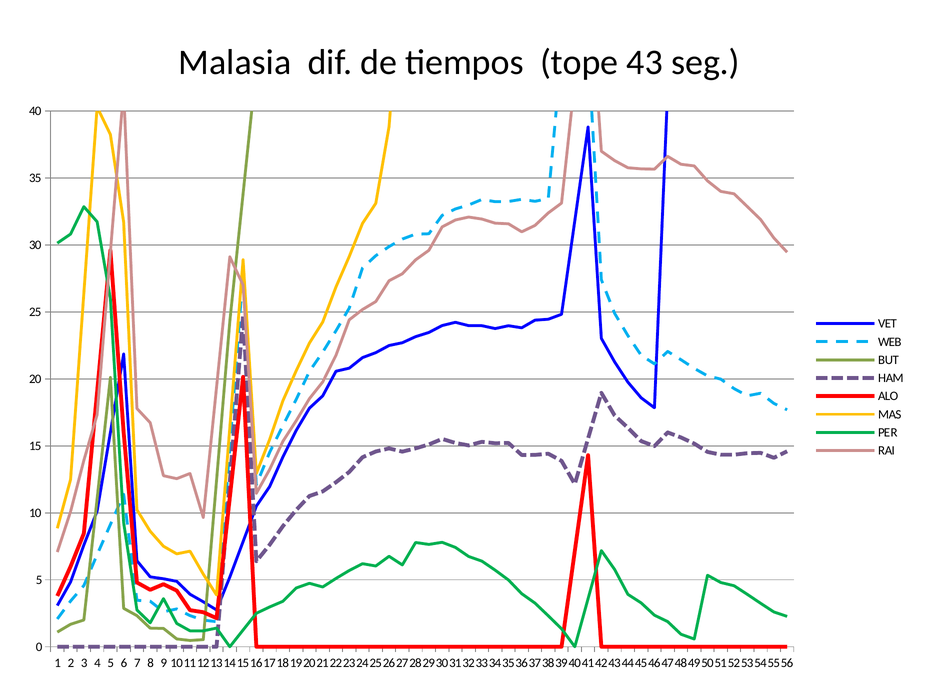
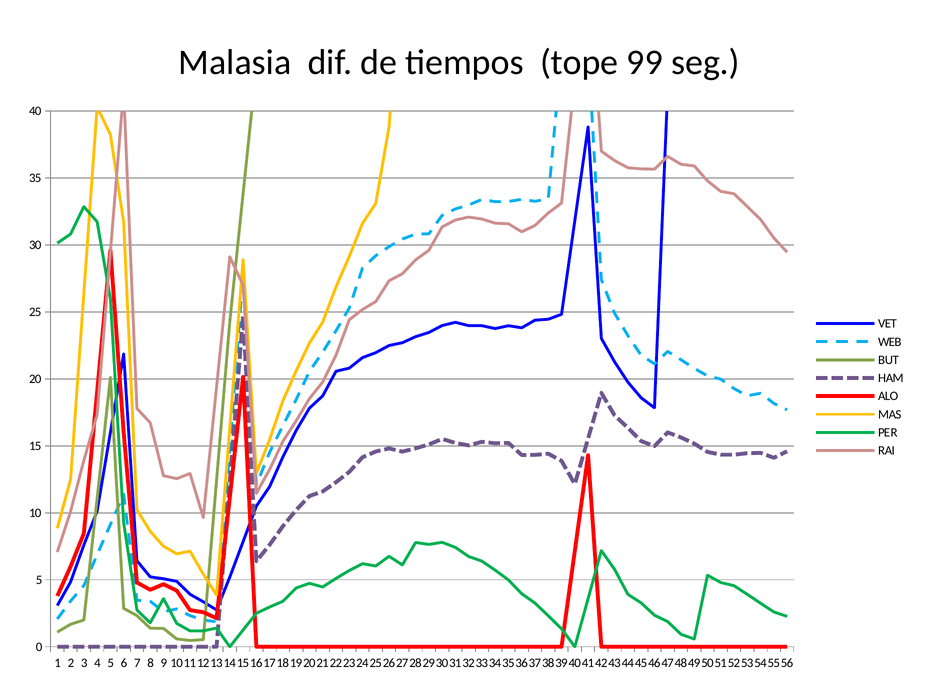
43: 43 -> 99
